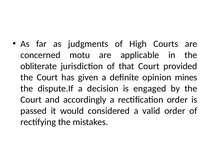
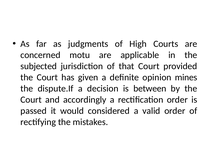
obliterate: obliterate -> subjected
engaged: engaged -> between
